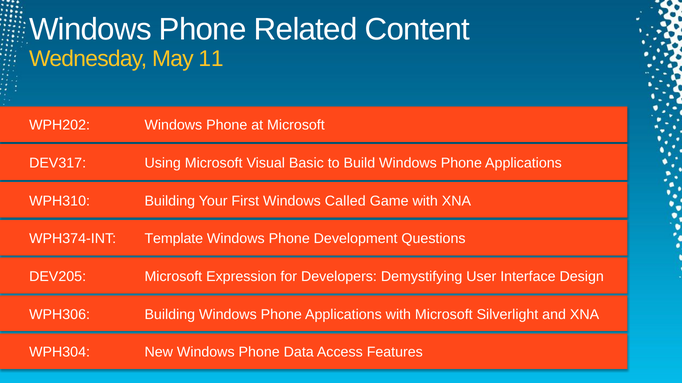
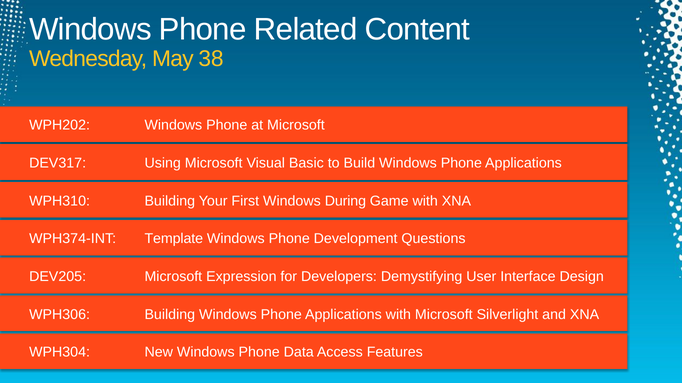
11: 11 -> 38
Called: Called -> During
